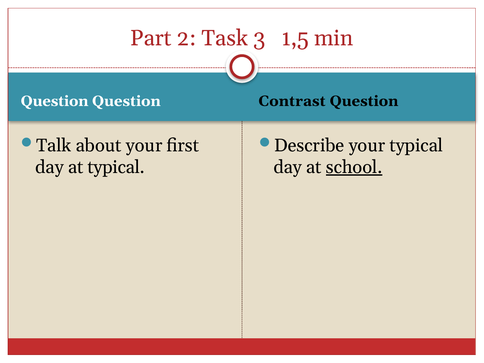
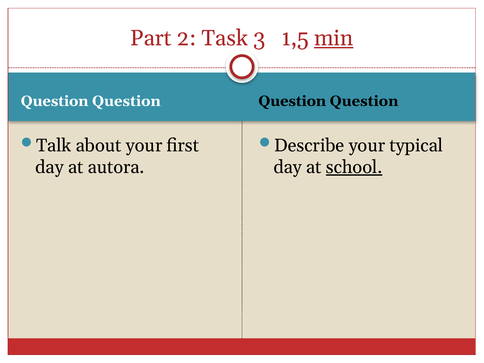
min underline: none -> present
Contrast at (292, 101): Contrast -> Question
at typical: typical -> autora
